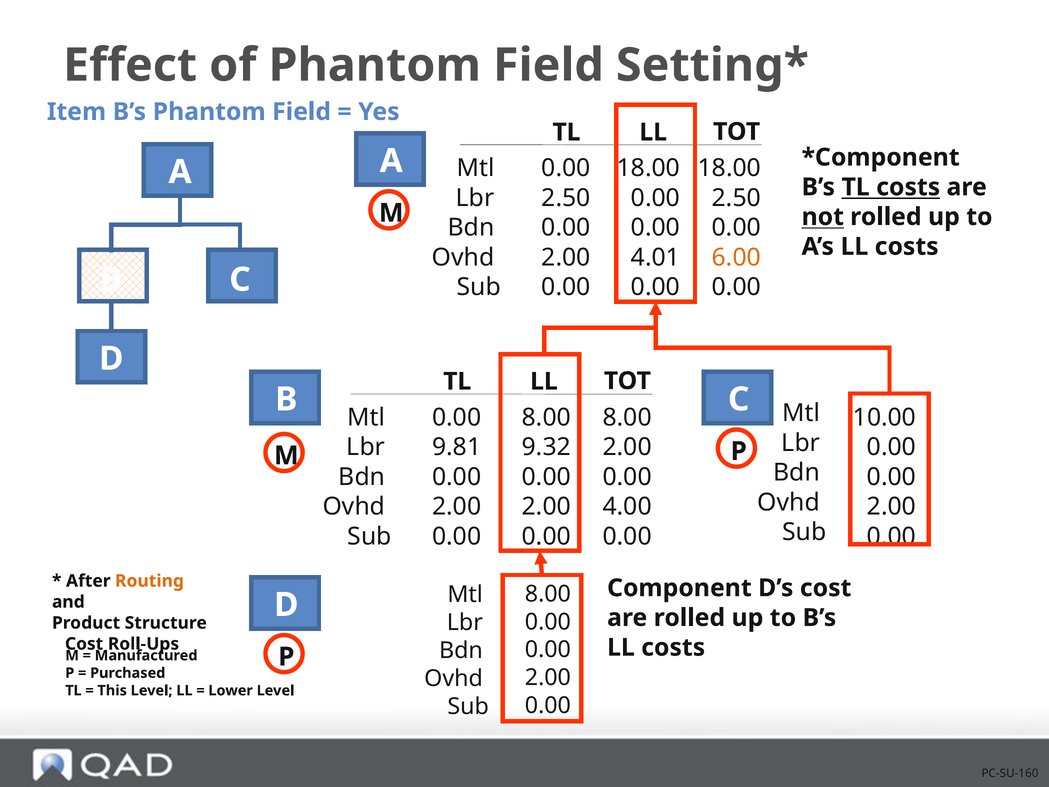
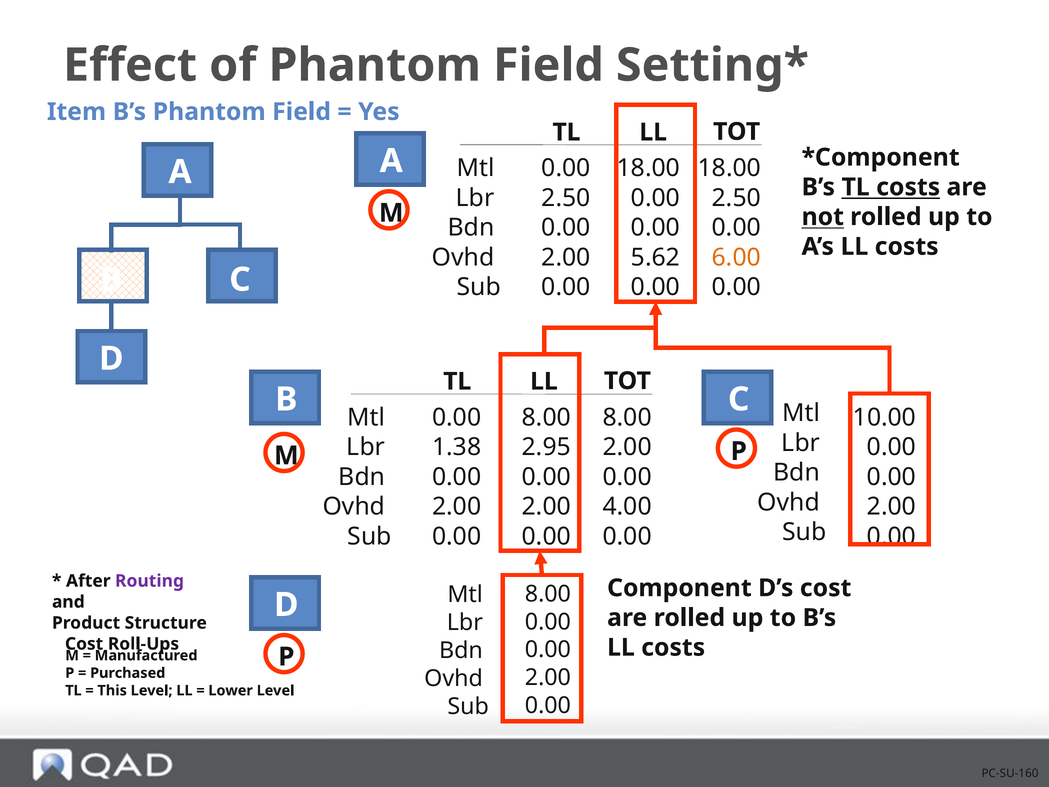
4.01: 4.01 -> 5.62
9.81: 9.81 -> 1.38
9.32: 9.32 -> 2.95
Routing colour: orange -> purple
